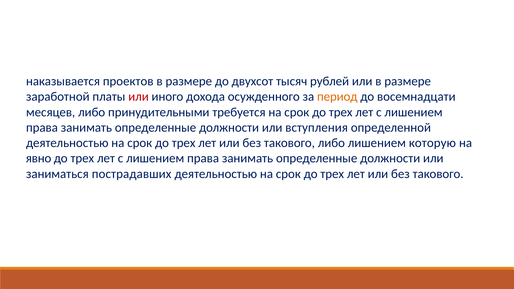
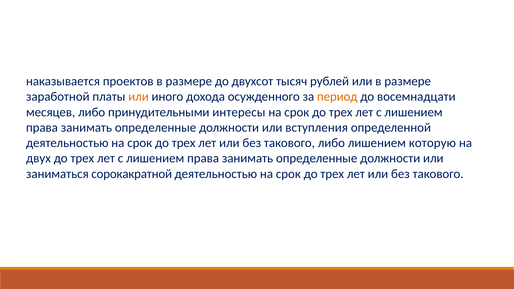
или at (138, 97) colour: red -> orange
требуется: требуется -> интересы
явно: явно -> двух
пострадавших: пострадавших -> сорокакратной
